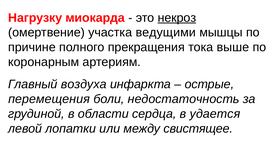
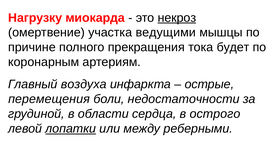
выше: выше -> будет
недостаточность: недостаточность -> недостаточности
удается: удается -> острого
лопатки underline: none -> present
свистящее: свистящее -> реберными
